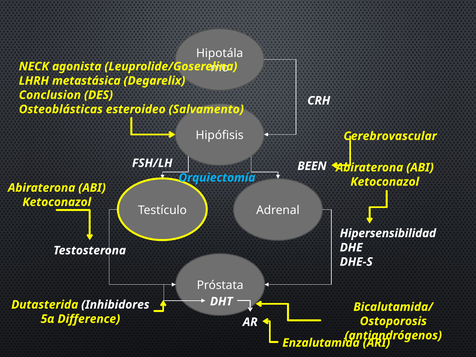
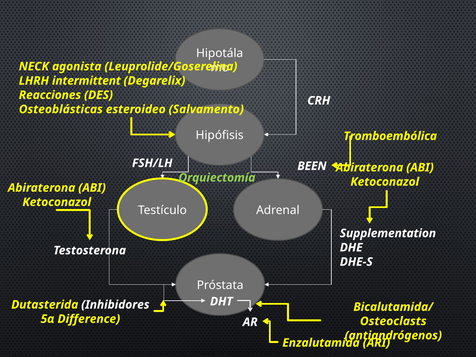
metastásica: metastásica -> intermittent
Conclusion: Conclusion -> Reacciones
Cerebrovascular: Cerebrovascular -> Tromboembólica
Orquiectomía colour: light blue -> light green
Hipersensibilidad: Hipersensibilidad -> Supplementation
Ostoporosis: Ostoporosis -> Osteoclasts
